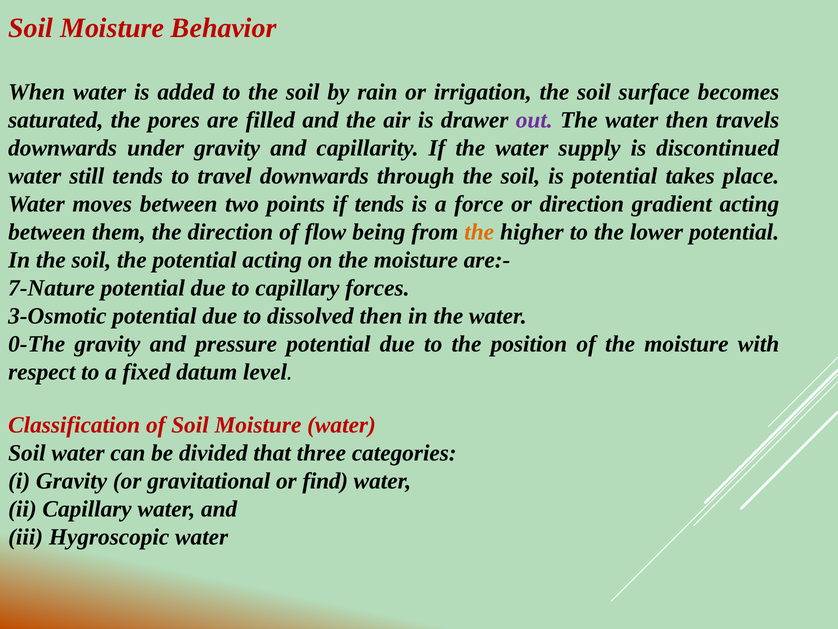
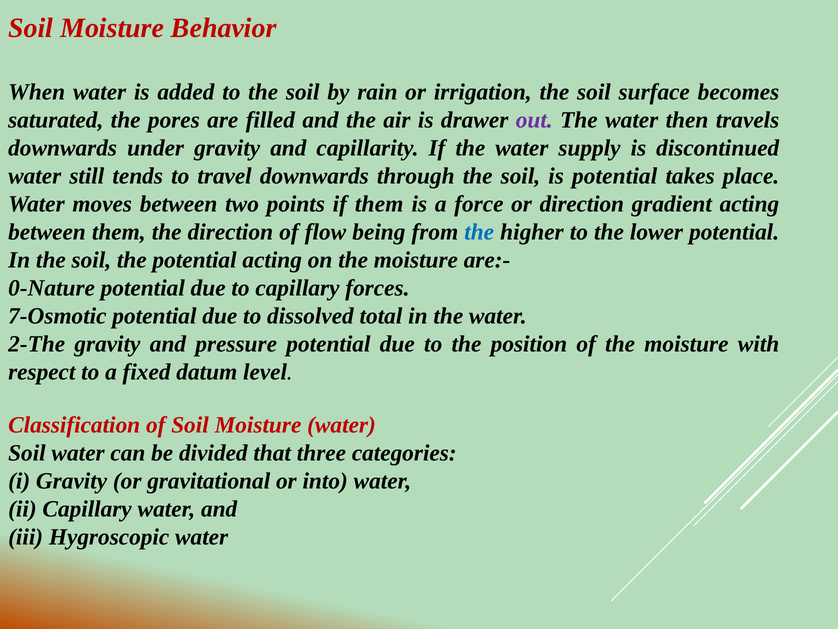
if tends: tends -> them
the at (479, 232) colour: orange -> blue
7-Nature: 7-Nature -> 0-Nature
3-Osmotic: 3-Osmotic -> 7-Osmotic
dissolved then: then -> total
0-The: 0-The -> 2-The
find: find -> into
